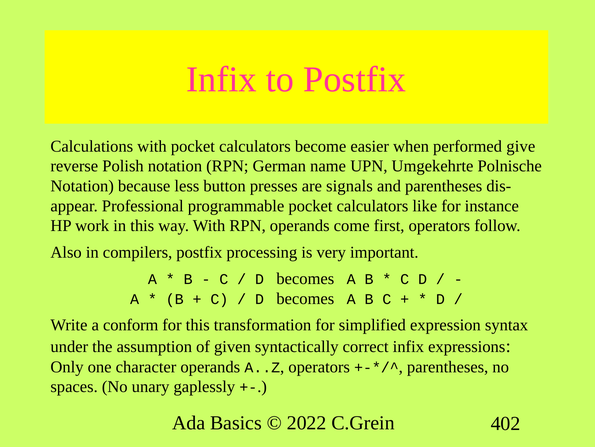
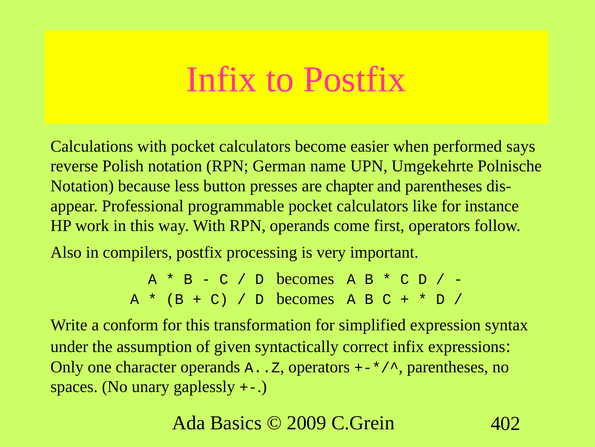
give: give -> says
signals: signals -> chapter
2022: 2022 -> 2009
